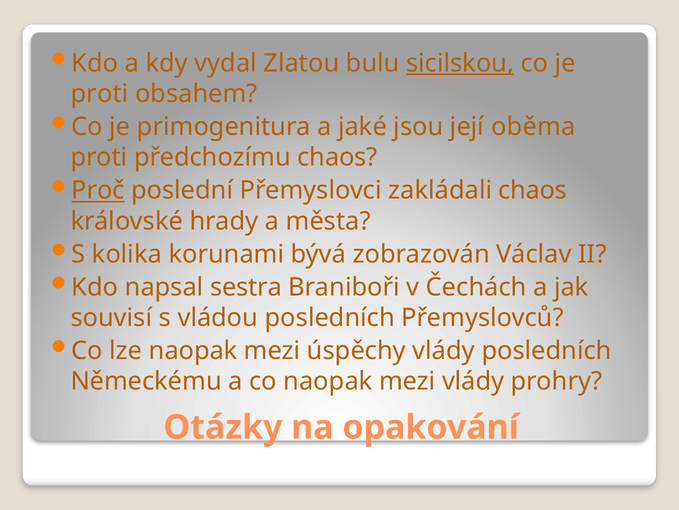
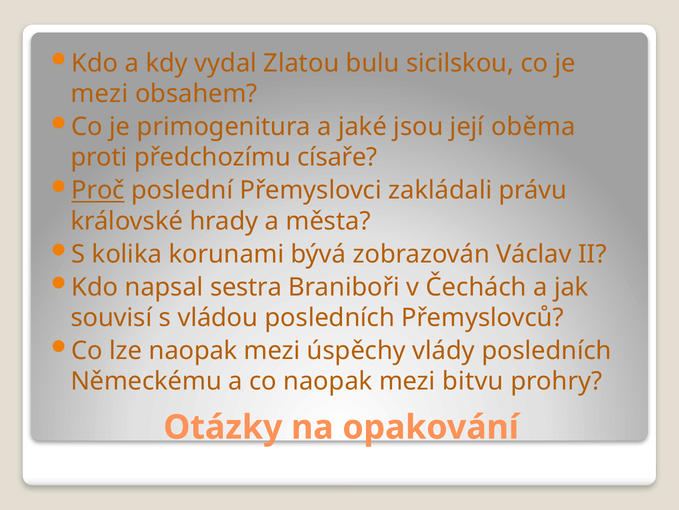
sicilskou underline: present -> none
proti at (100, 94): proti -> mezi
předchozímu chaos: chaos -> císaře
zakládali chaos: chaos -> právu
mezi vlády: vlády -> bitvu
